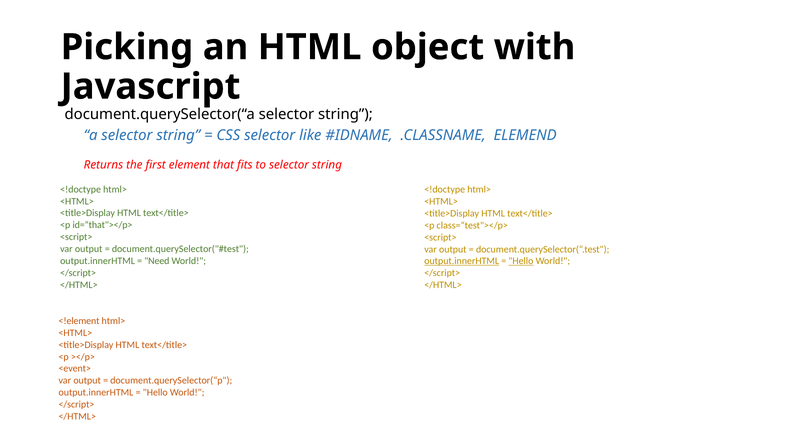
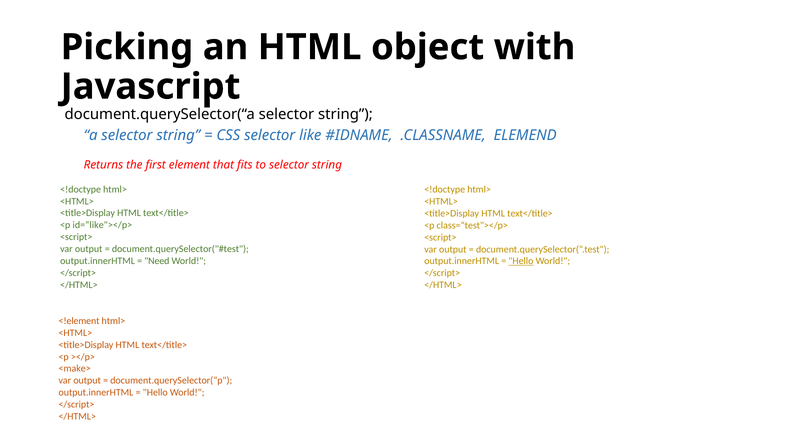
id=“that"></p>: id=“that"></p> -> id=“like"></p>
output.innerHTML at (462, 261) underline: present -> none
<event>: <event> -> <make>
